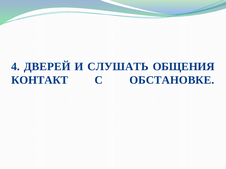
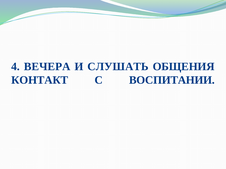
ДВЕРЕЙ: ДВЕРЕЙ -> ВЕЧЕРА
ОБСТАНОВКЕ: ОБСТАНОВКЕ -> ВОСПИТАНИИ
